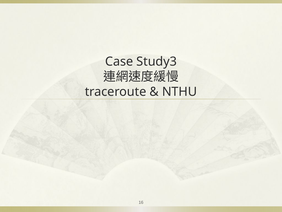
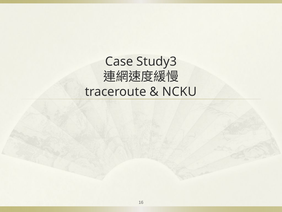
NTHU: NTHU -> NCKU
